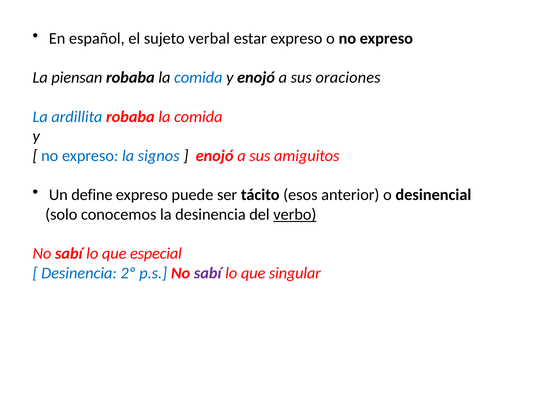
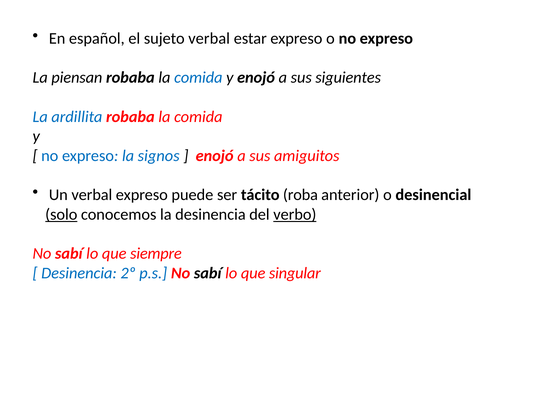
oraciones: oraciones -> siguientes
Un define: define -> verbal
esos: esos -> roba
solo underline: none -> present
especial: especial -> siempre
sabí at (208, 273) colour: purple -> black
